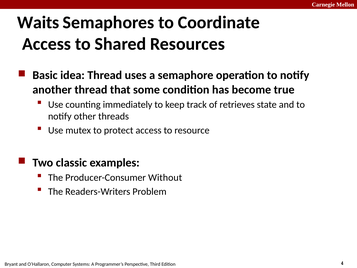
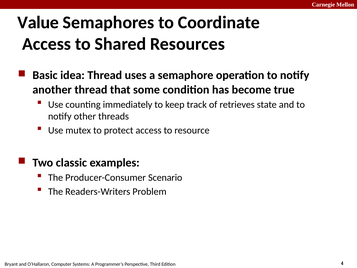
Waits: Waits -> Value
Without: Without -> Scenario
